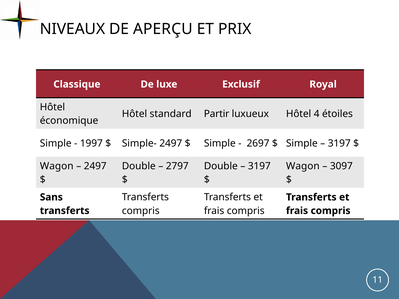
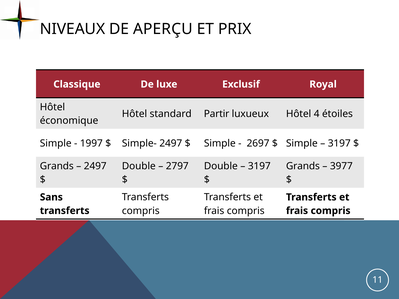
Wagon at (57, 166): Wagon -> Grands
Wagon at (303, 166): Wagon -> Grands
3097: 3097 -> 3977
